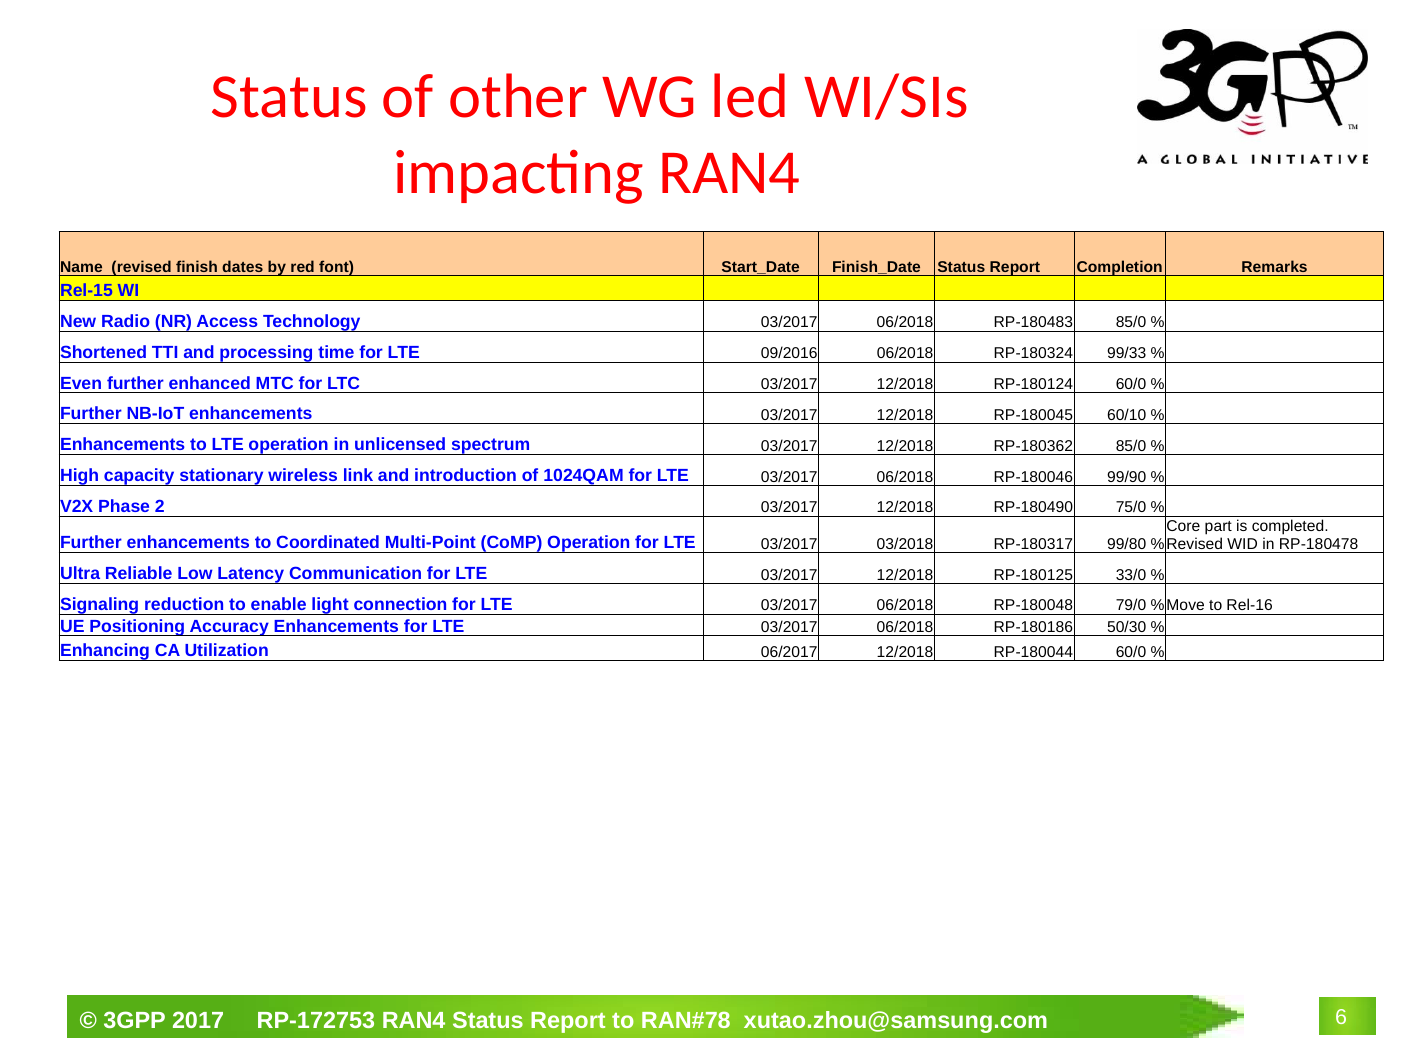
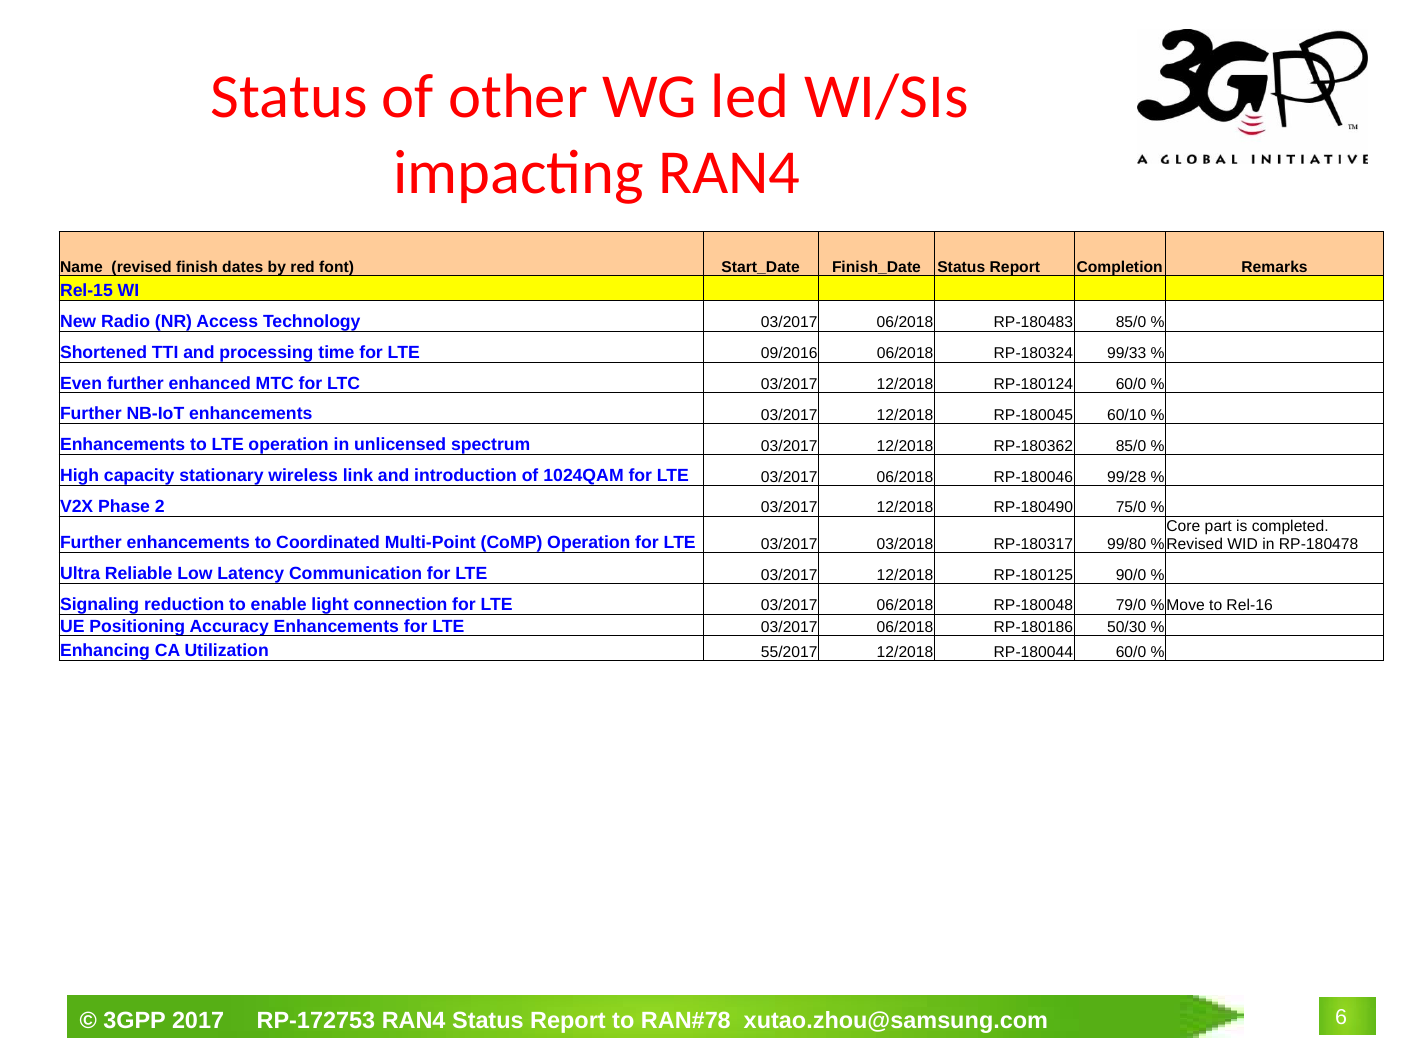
99/90: 99/90 -> 99/28
33/0: 33/0 -> 90/0
06/2017: 06/2017 -> 55/2017
